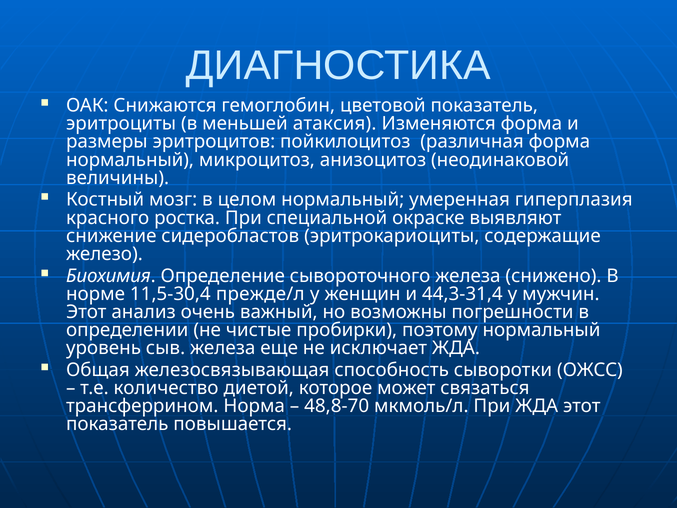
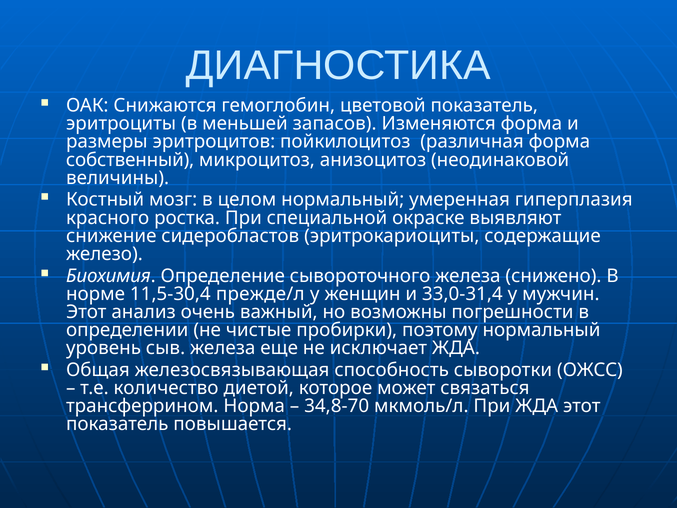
атаксия: атаксия -> запасов
нормальный at (130, 160): нормальный -> собственный
44,3-31,4: 44,3-31,4 -> 33,0-31,4
48,8-70: 48,8-70 -> 34,8-70
